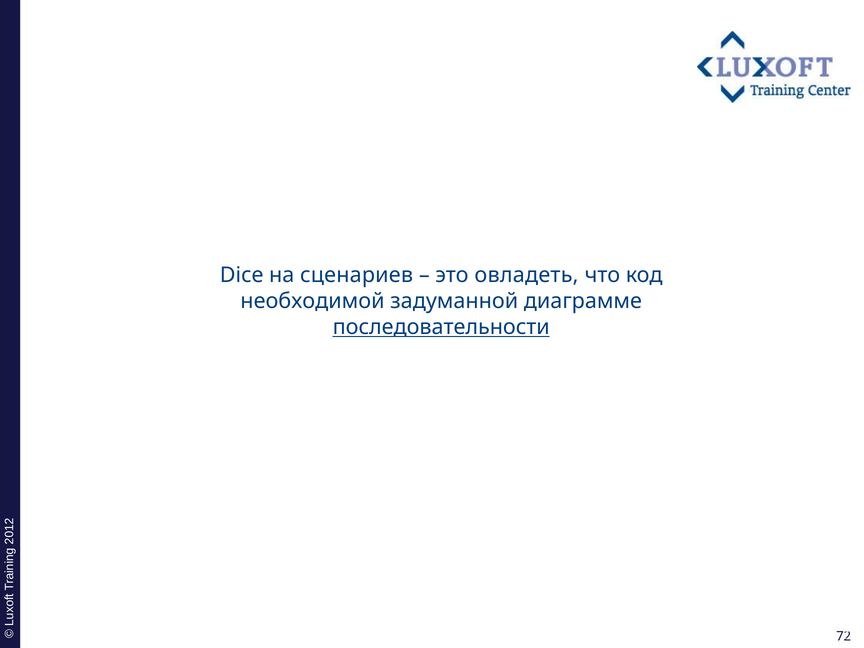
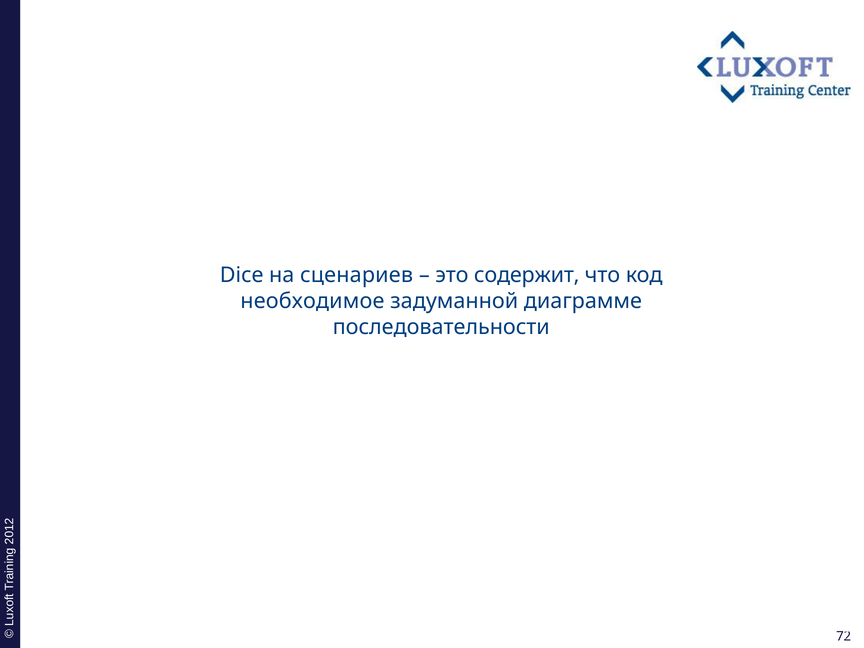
овладеть: овладеть -> содержит
необходимой: необходимой -> необходимое
последовательности underline: present -> none
